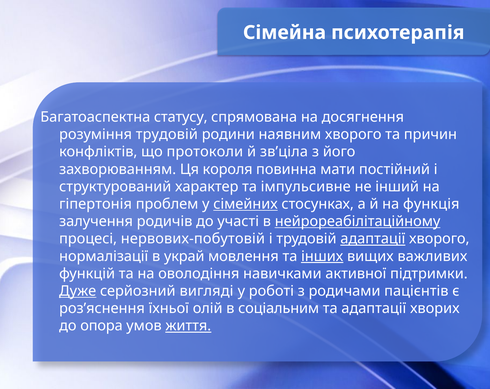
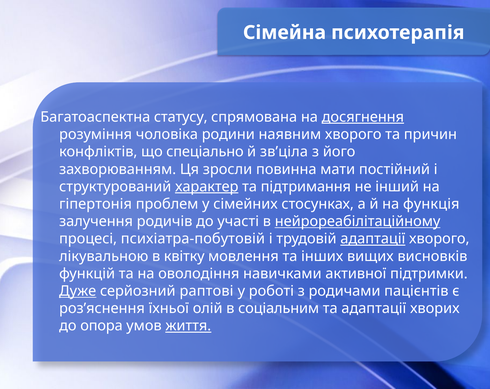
досягнення underline: none -> present
розумiння трудовiй: трудовiй -> чоловіка
протоколи: протоколи -> спецiально
короля: короля -> зросли
характер underline: none -> present
імпульсивне: імпульсивне -> підтримання
сiмейних underline: present -> none
нервових-побутовiй: нервових-побутовiй -> психiатра-побутовiй
нормалізації: нормалізації -> лікувальною
украй: украй -> квітку
iнших underline: present -> none
важливих: важливих -> висновків
вигляді: вигляді -> раптові
